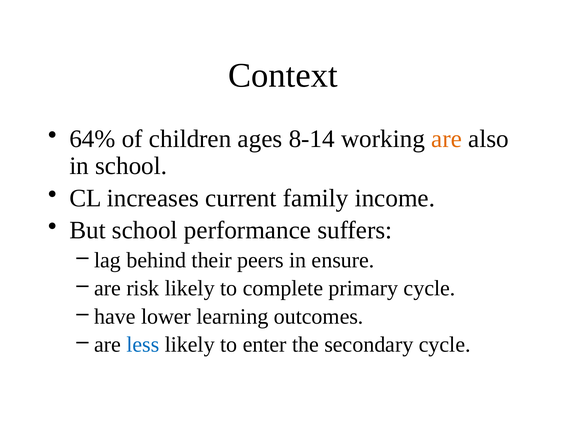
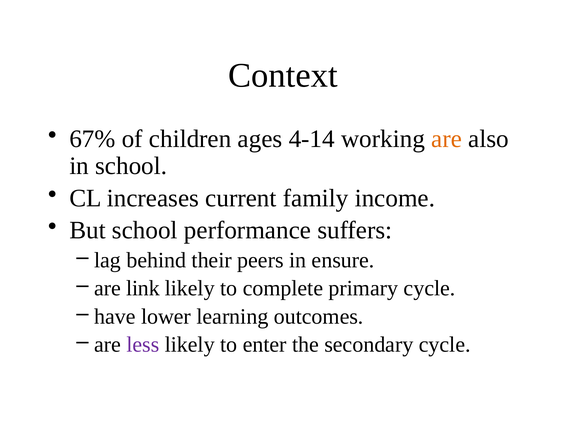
64%: 64% -> 67%
8-14: 8-14 -> 4-14
risk: risk -> link
less colour: blue -> purple
